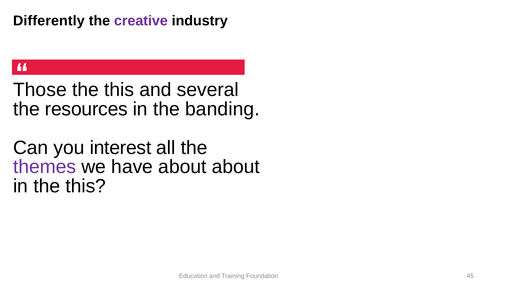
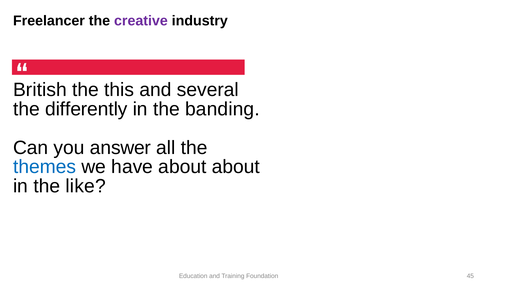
Differently: Differently -> Freelancer
Those: Those -> British
resources: resources -> differently
interest: interest -> answer
themes colour: purple -> blue
in the this: this -> like
